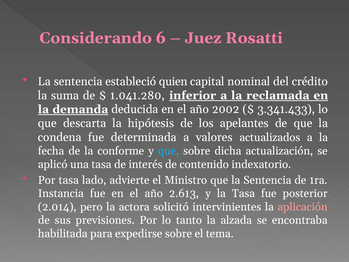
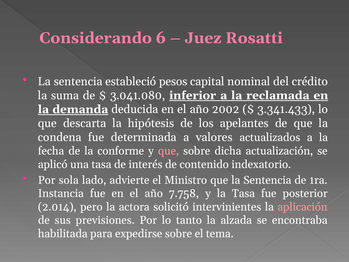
quien: quien -> pesos
1.041.280: 1.041.280 -> 3.041.080
que at (168, 151) colour: light blue -> pink
Por tasa: tasa -> sola
2.613: 2.613 -> 7.758
